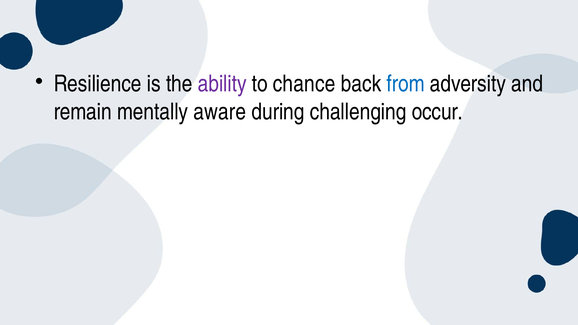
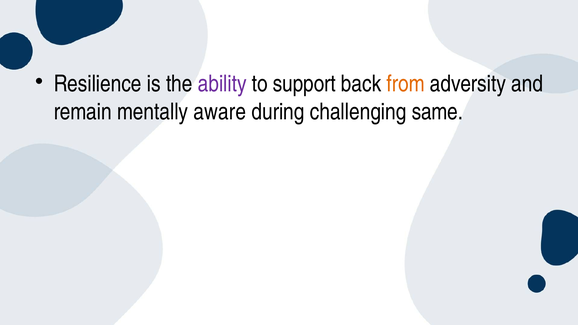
chance: chance -> support
from colour: blue -> orange
occur: occur -> same
